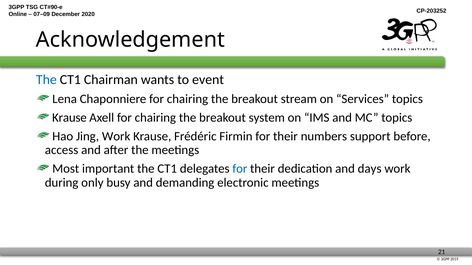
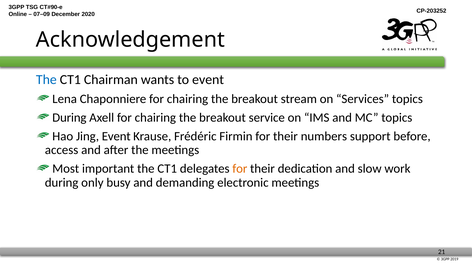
Krause at (69, 118): Krause -> During
system: system -> service
Jing Work: Work -> Event
for at (240, 169) colour: blue -> orange
days: days -> slow
